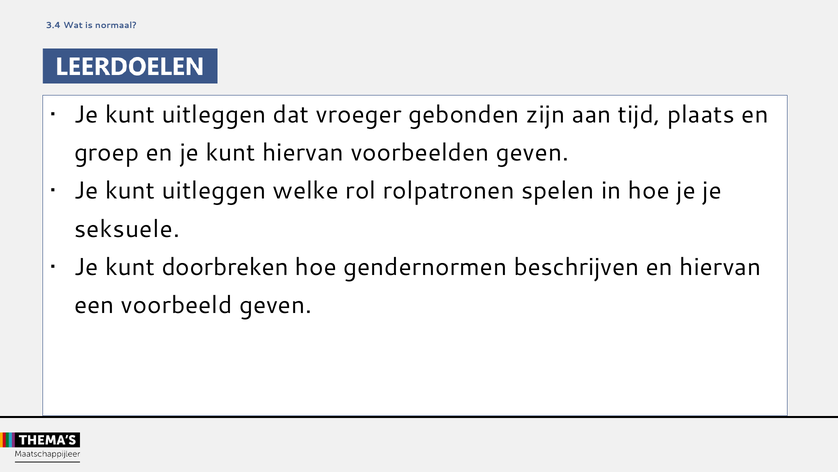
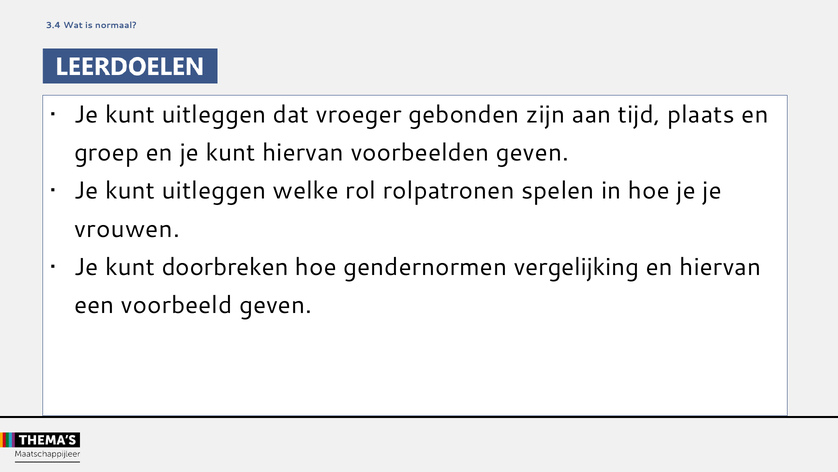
seksuele: seksuele -> vrouwen
beschrijven: beschrijven -> vergelijking
